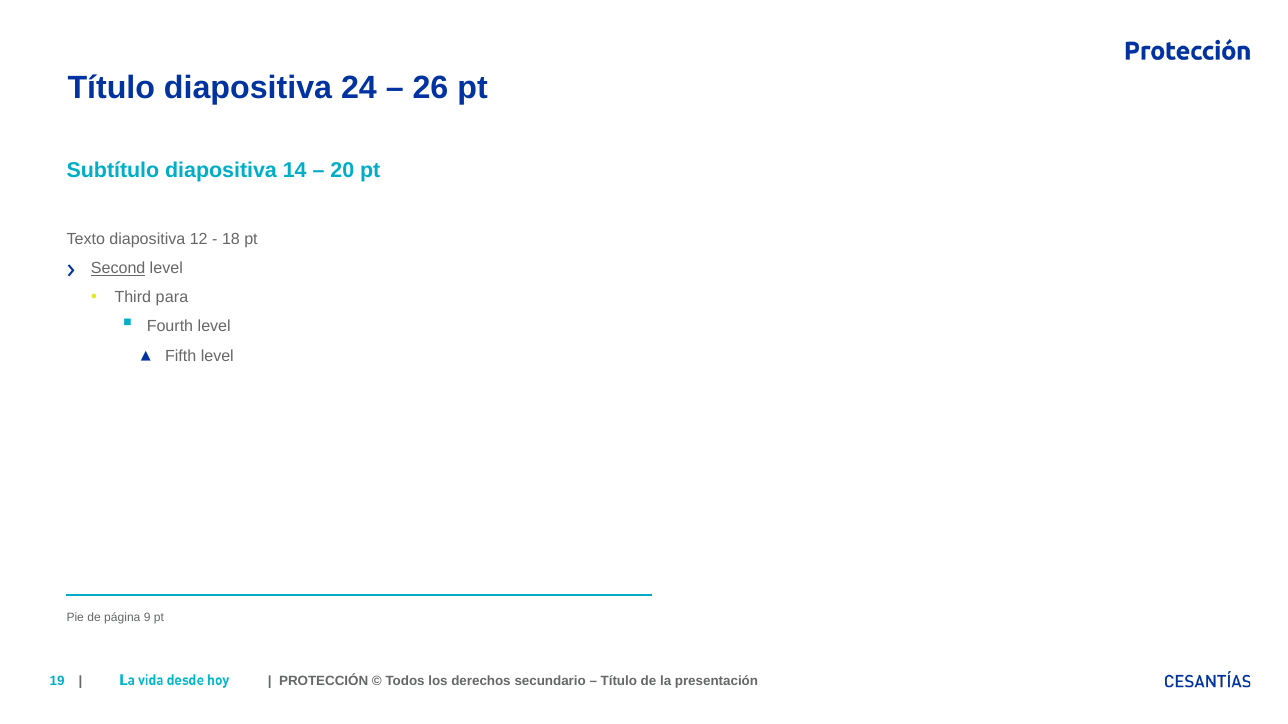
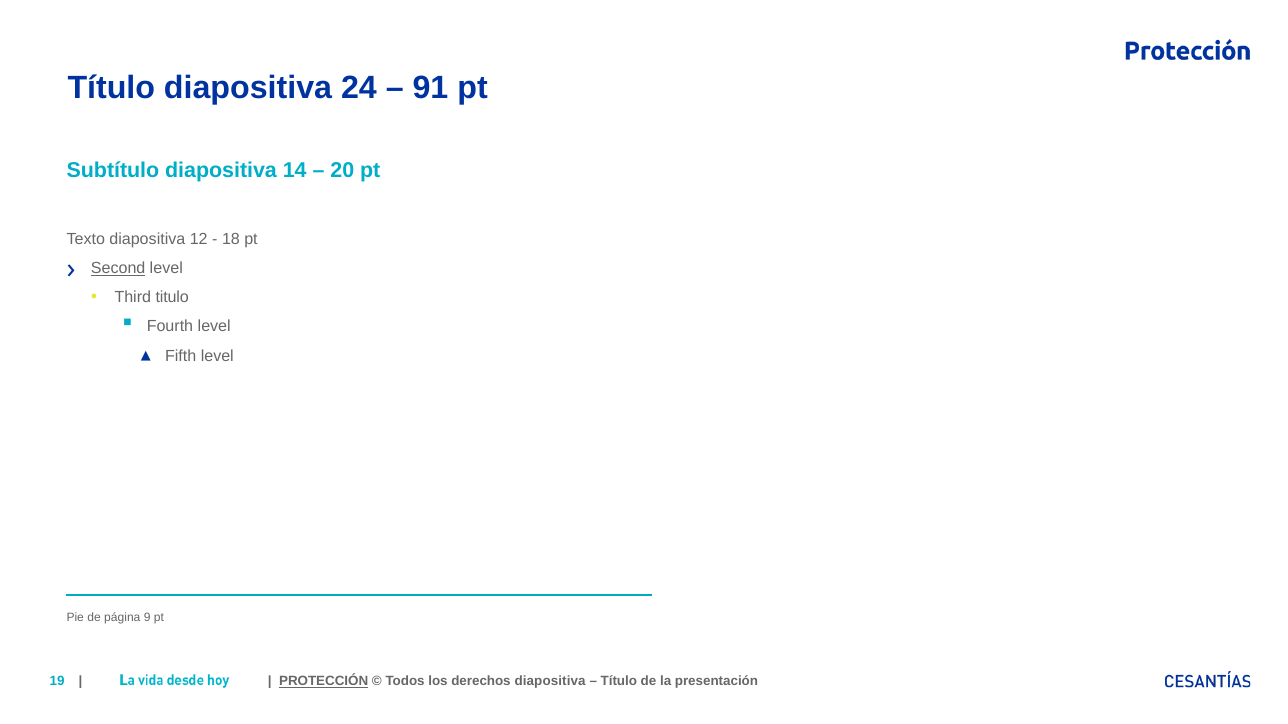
26: 26 -> 91
para: para -> titulo
PROTECCIÓN underline: none -> present
derechos secundario: secundario -> diapositiva
